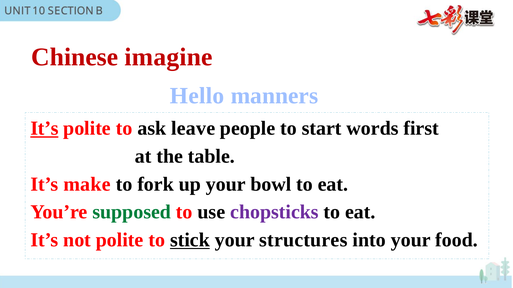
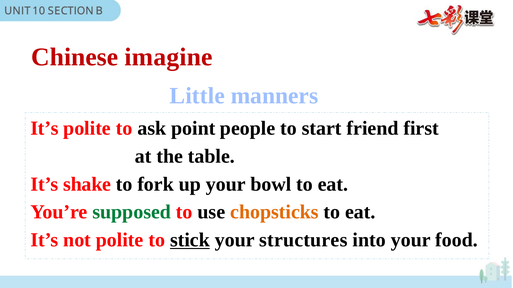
Hello: Hello -> Little
It’s at (44, 129) underline: present -> none
leave: leave -> point
words: words -> friend
make: make -> shake
chopsticks colour: purple -> orange
